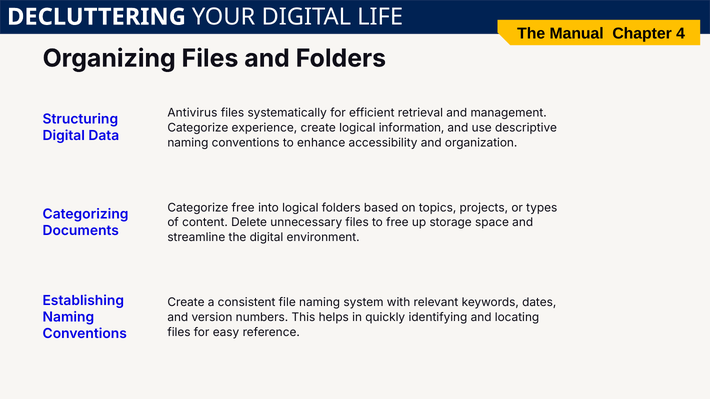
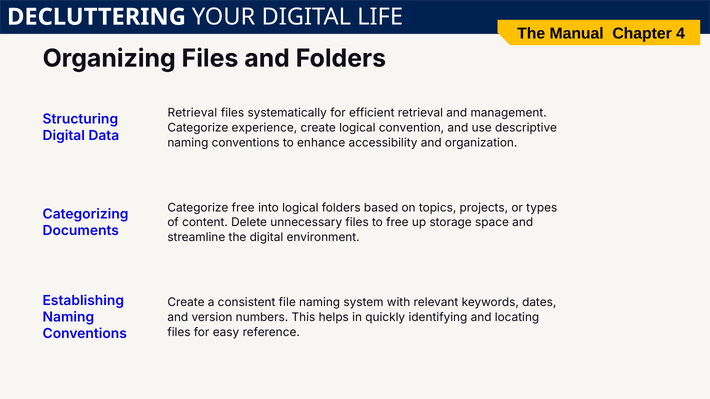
Antivirus at (192, 113): Antivirus -> Retrieval
information: information -> convention
